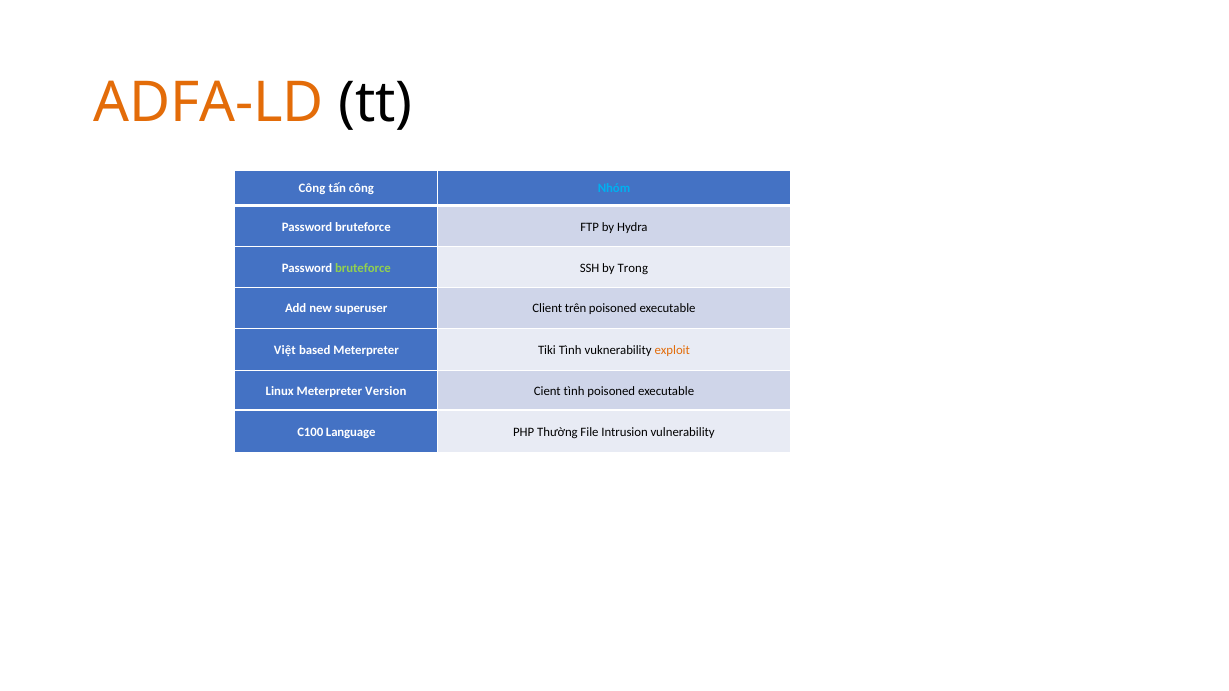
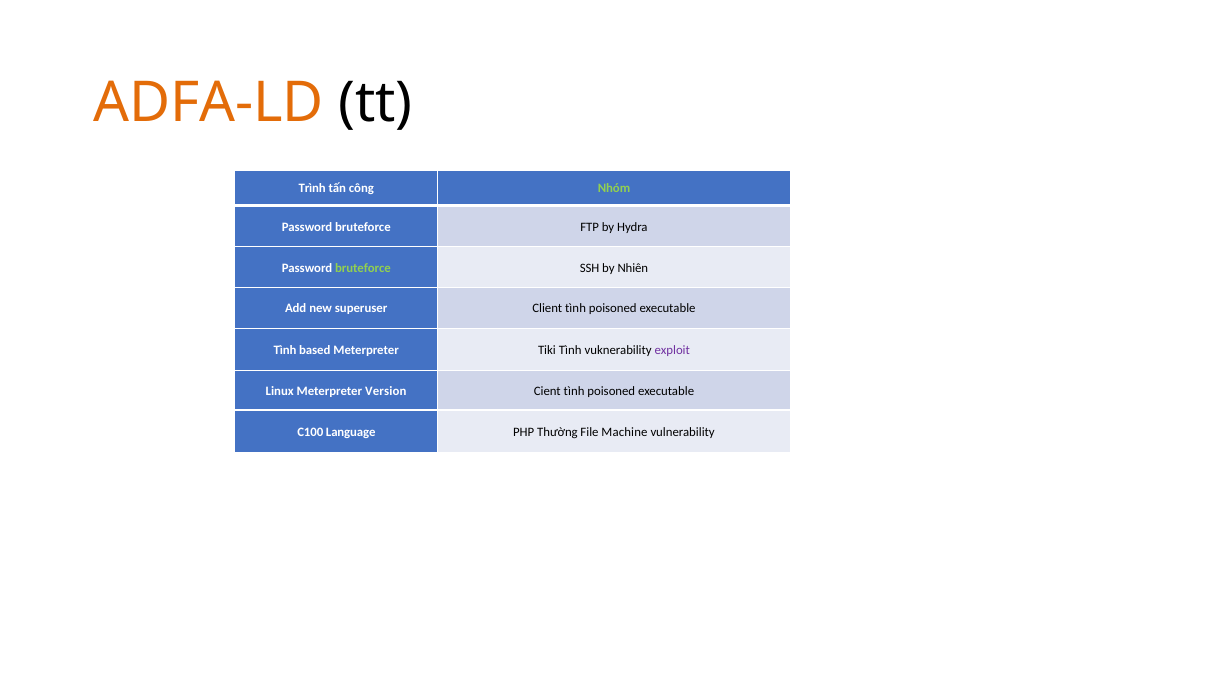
Công at (312, 189): Công -> Trình
Nhóm colour: light blue -> light green
Trong: Trong -> Nhiên
Client trên: trên -> tình
Việt at (285, 350): Việt -> Tình
exploit colour: orange -> purple
Intrusion: Intrusion -> Machine
